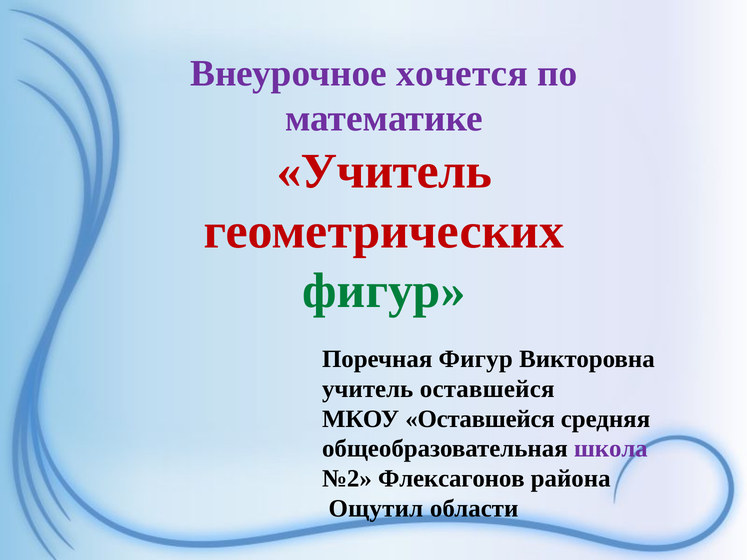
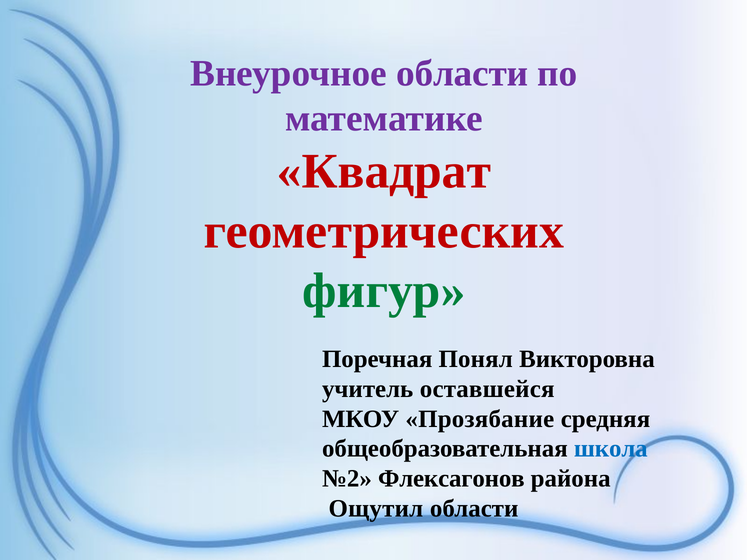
Внеурочное хочется: хочется -> области
Учитель at (384, 171): Учитель -> Квадрат
Поречная Фигур: Фигур -> Понял
МКОУ Оставшейся: Оставшейся -> Прозябание
школа colour: purple -> blue
